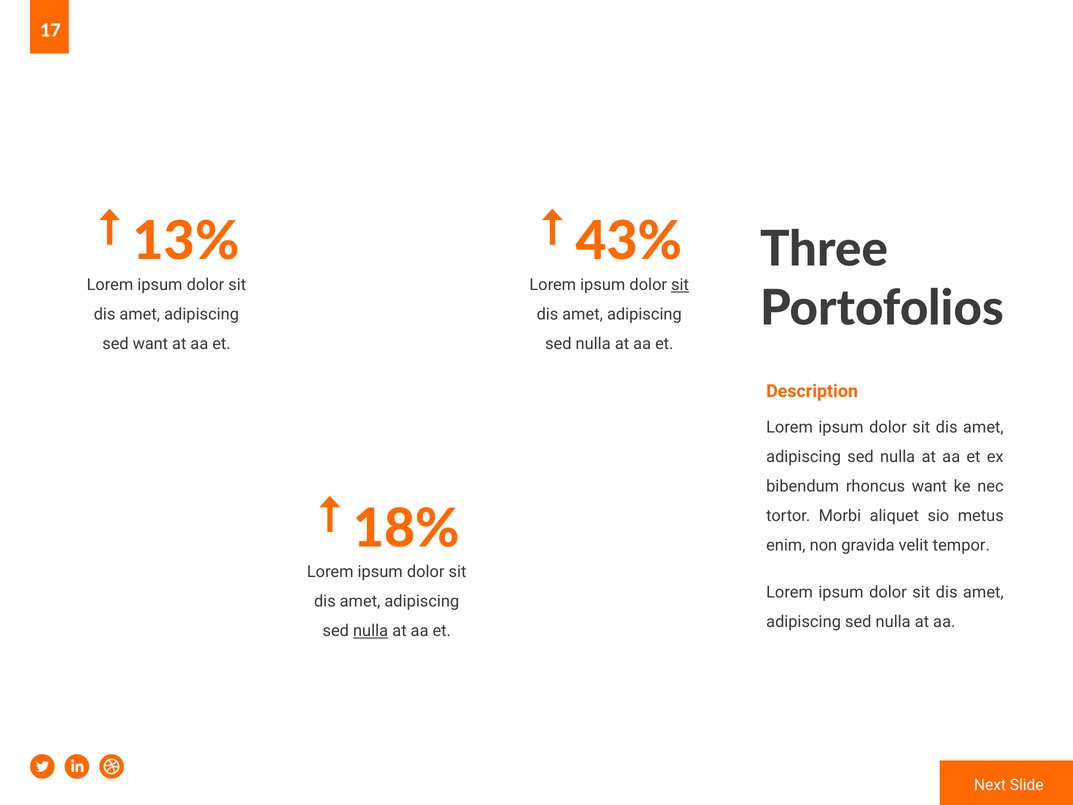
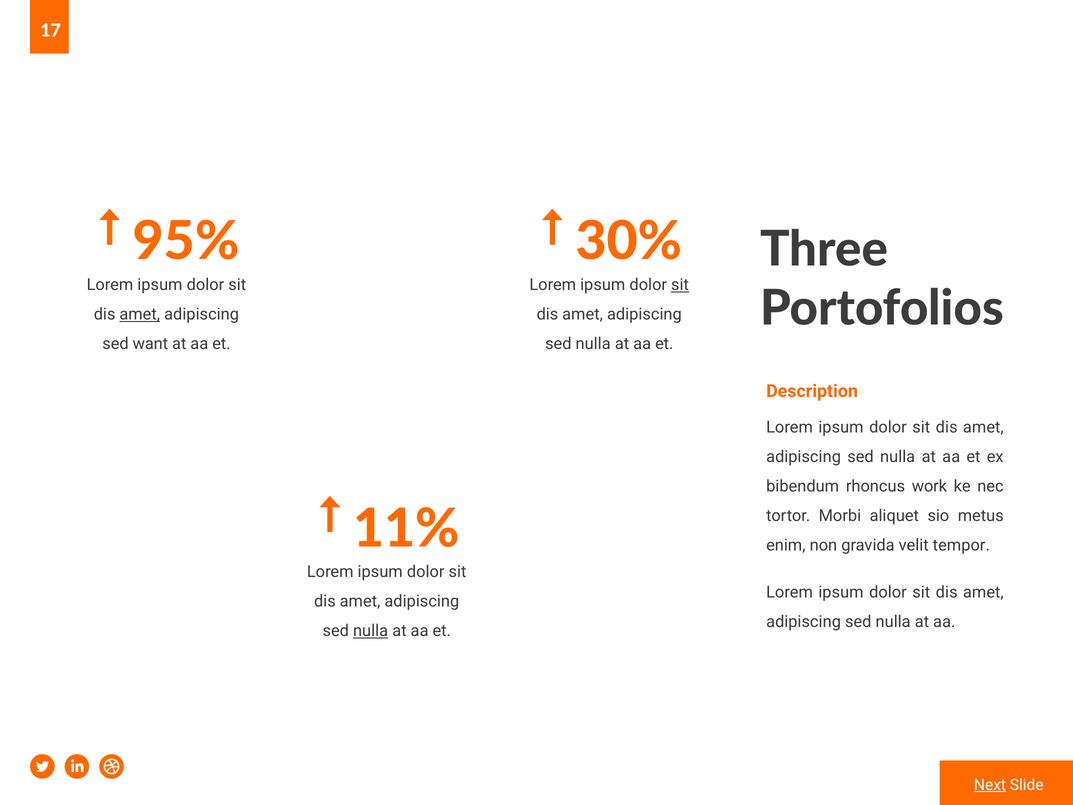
13%: 13% -> 95%
43%: 43% -> 30%
amet at (140, 314) underline: none -> present
rhoncus want: want -> work
18%: 18% -> 11%
Next underline: none -> present
